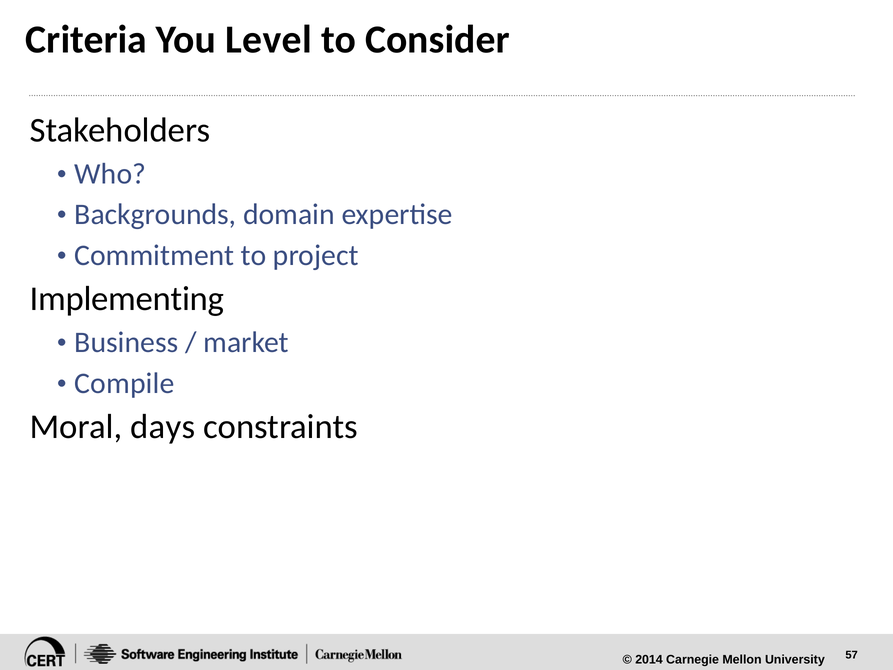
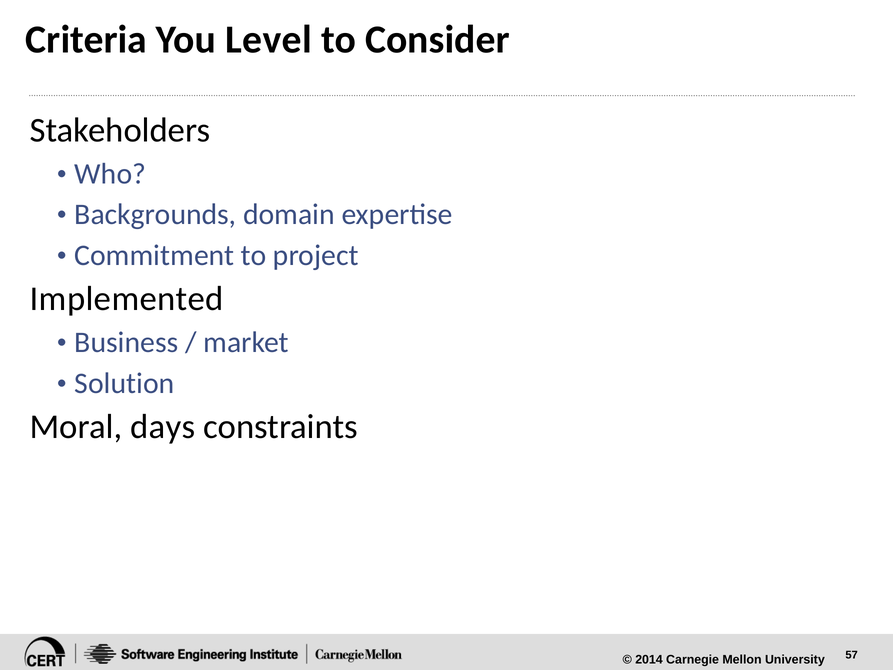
Implementing: Implementing -> Implemented
Compile: Compile -> Solution
